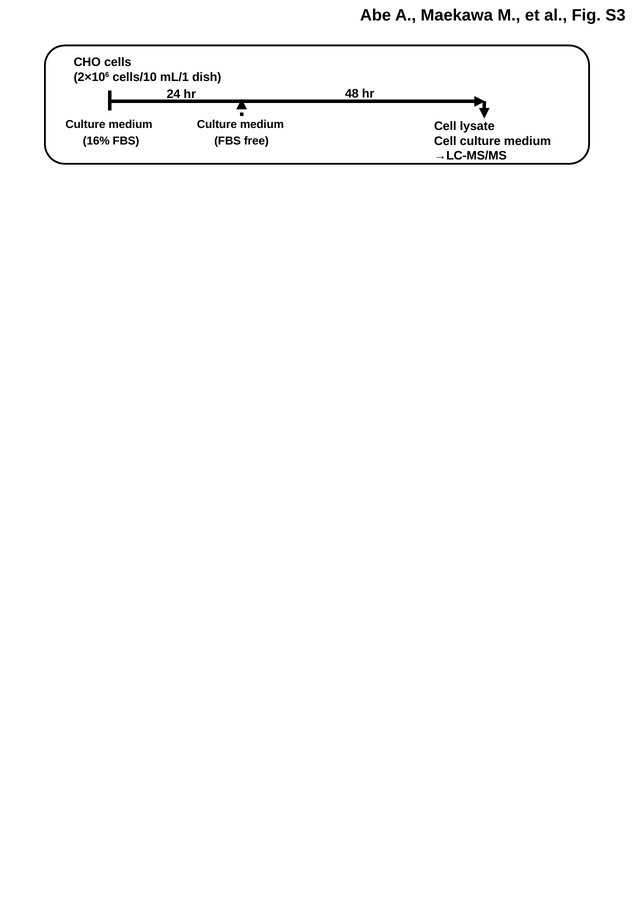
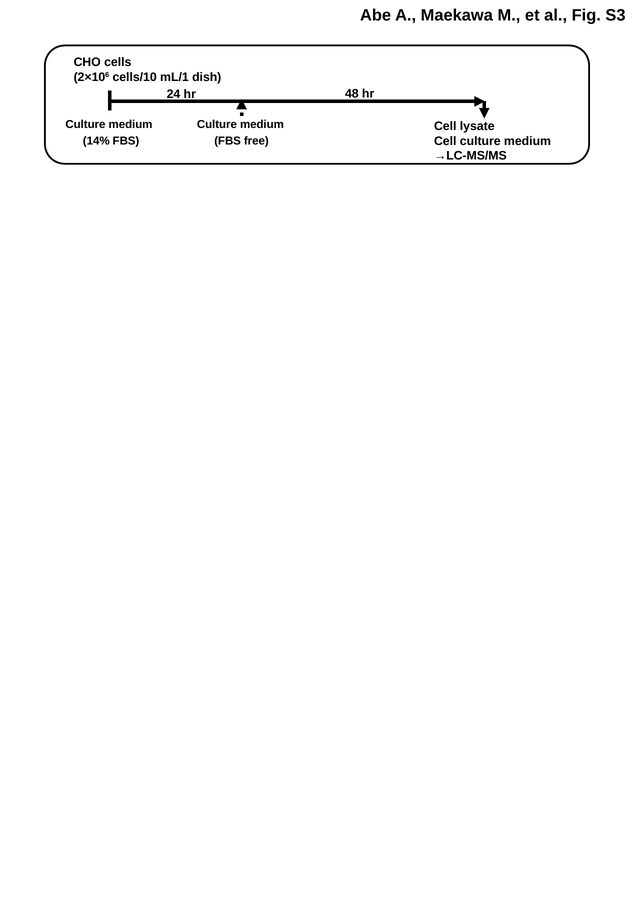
16%: 16% -> 14%
